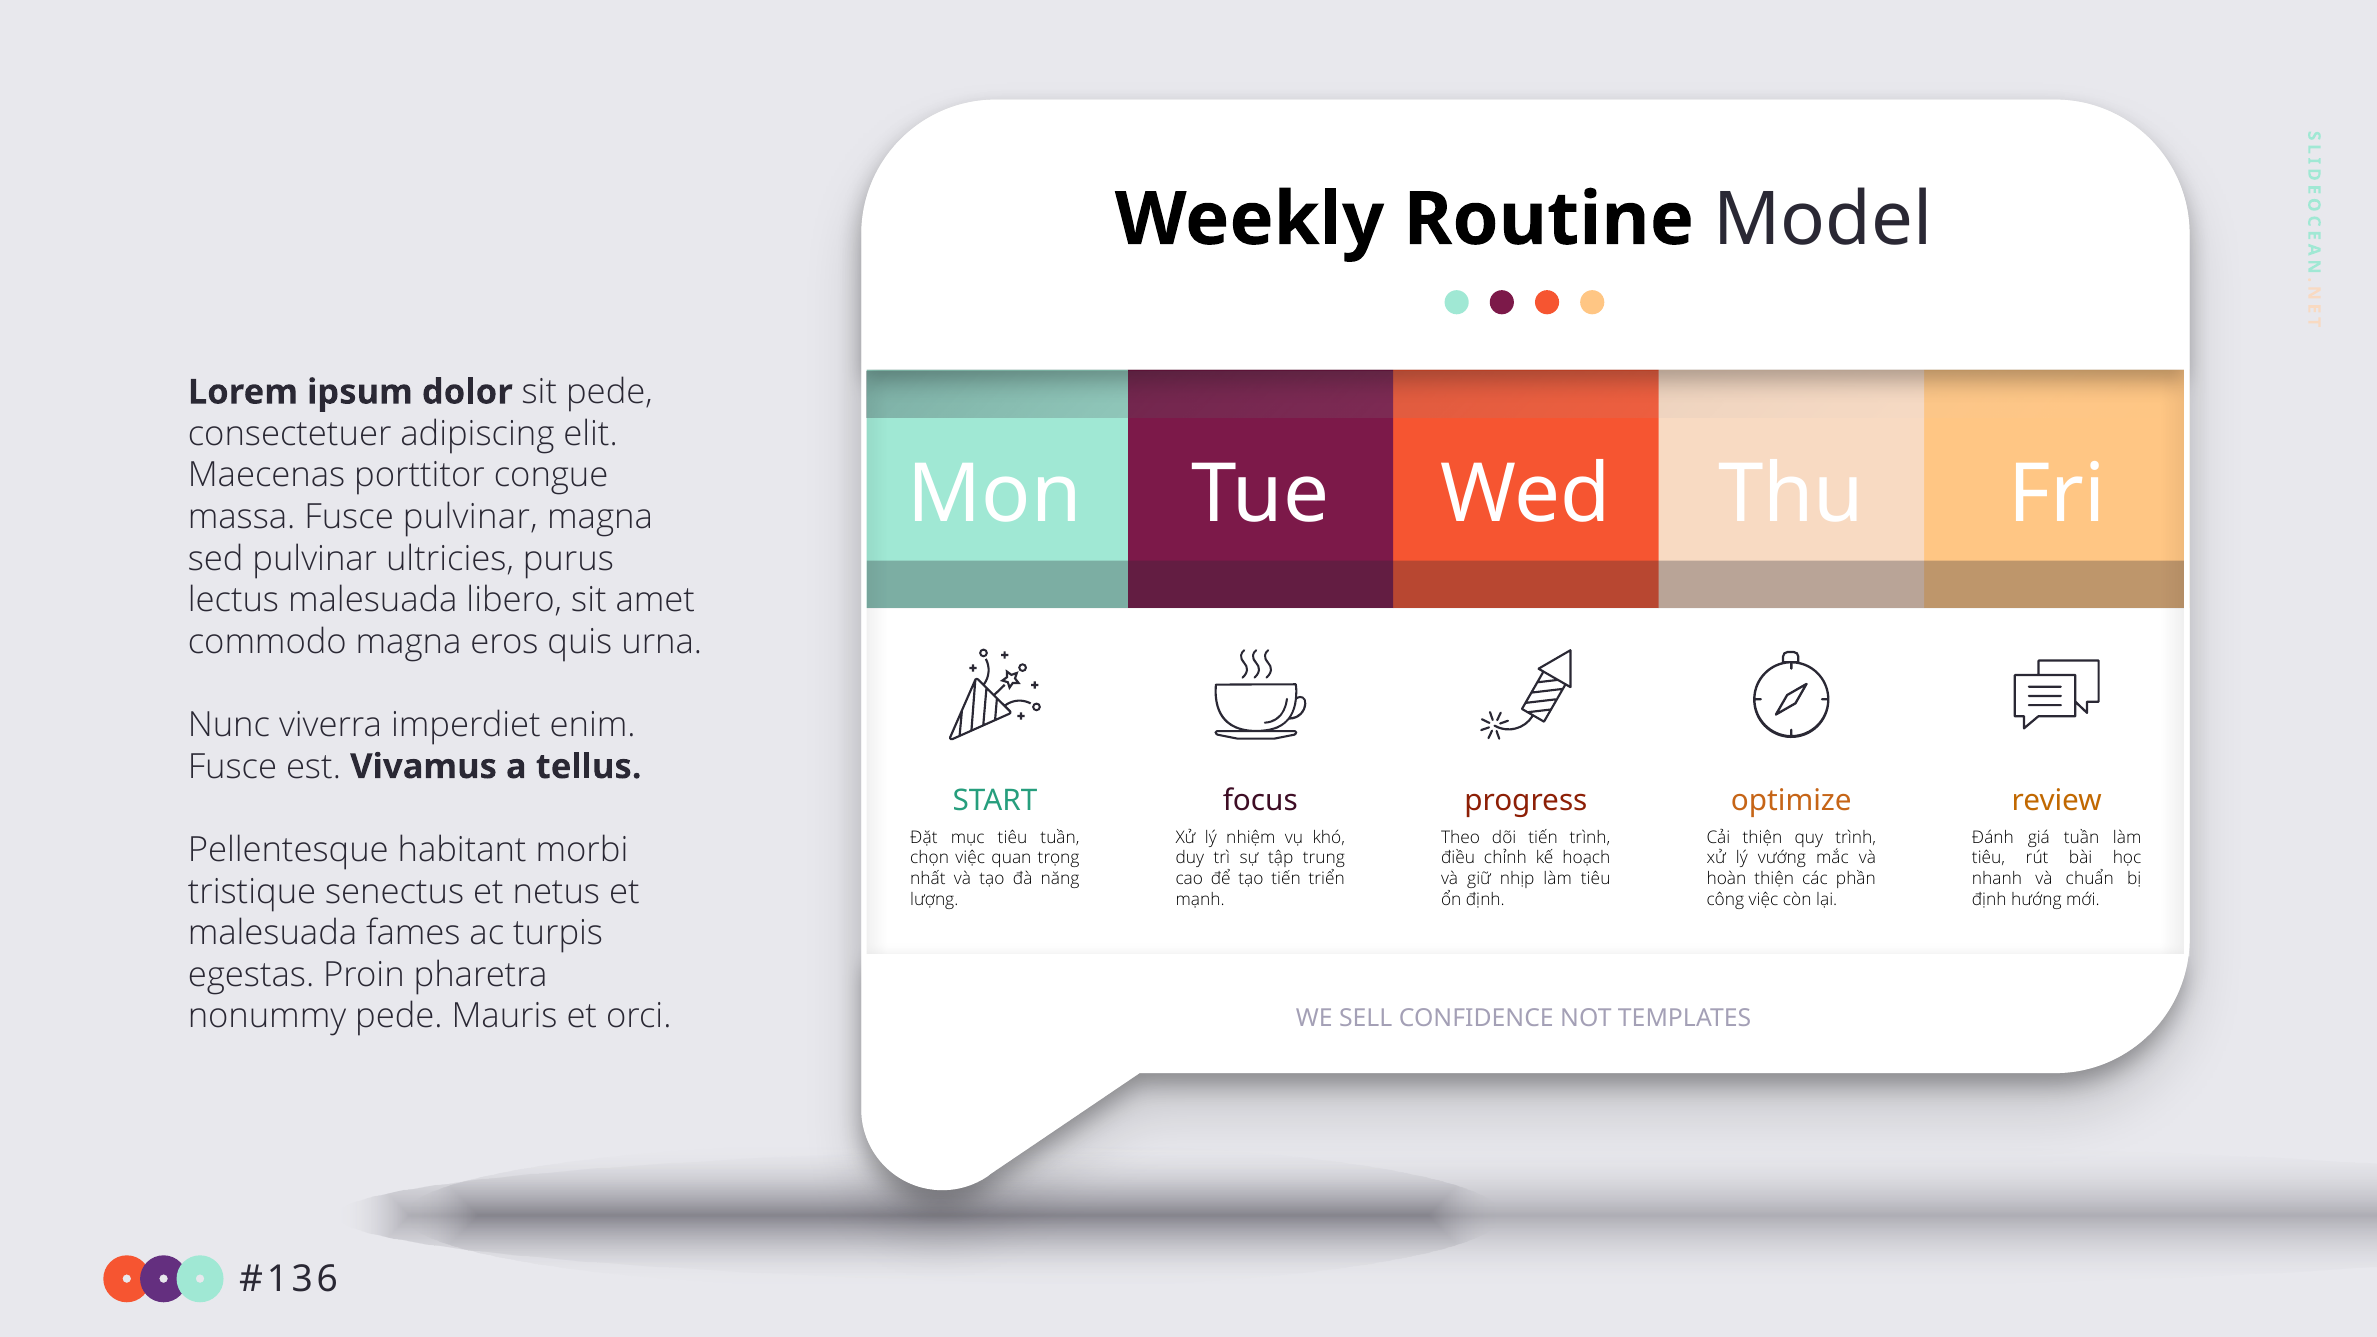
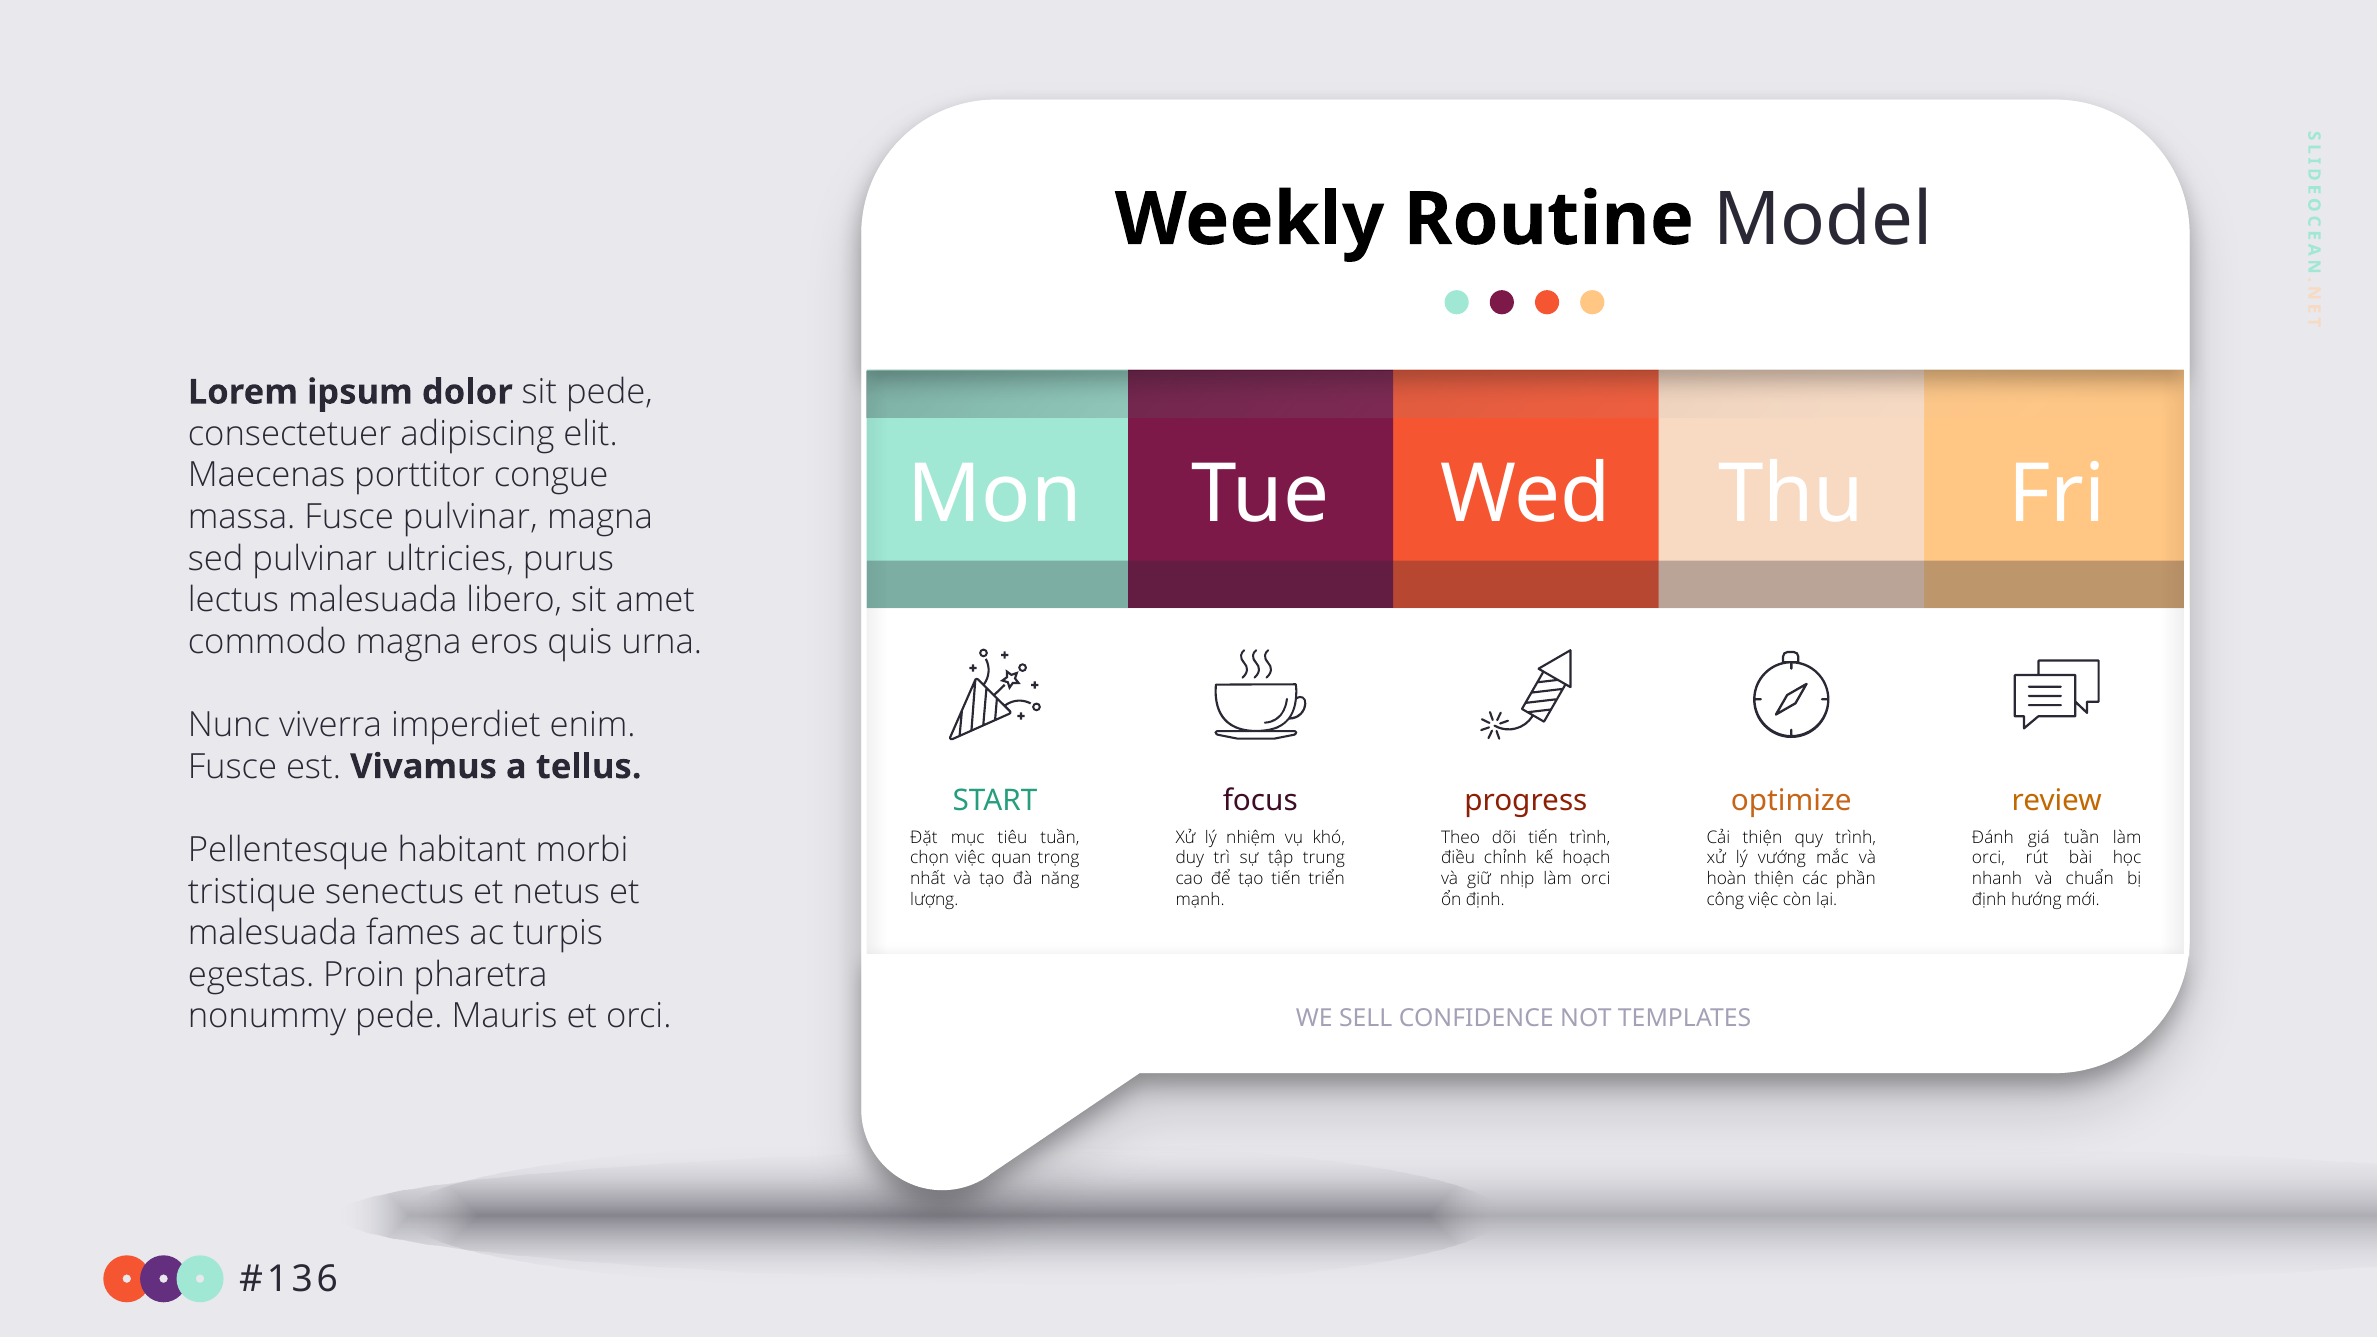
tiêu at (1989, 858): tiêu -> orci
nhịp làm tiêu: tiêu -> orci
